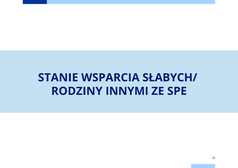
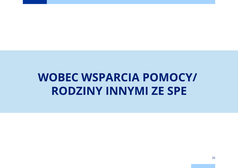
STANIE: STANIE -> WOBEC
SŁABYCH/: SŁABYCH/ -> POMOCY/
